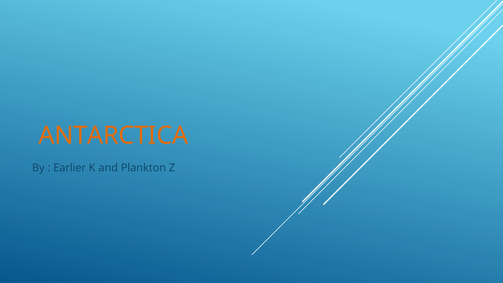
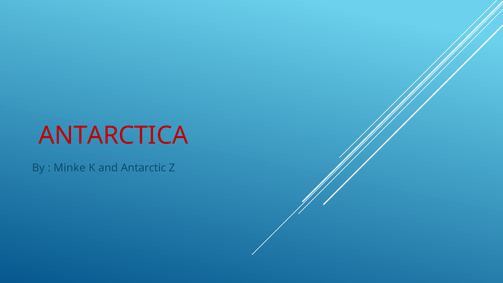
ANTARCTICA colour: orange -> red
Earlier: Earlier -> Minke
Plankton: Plankton -> Antarctic
